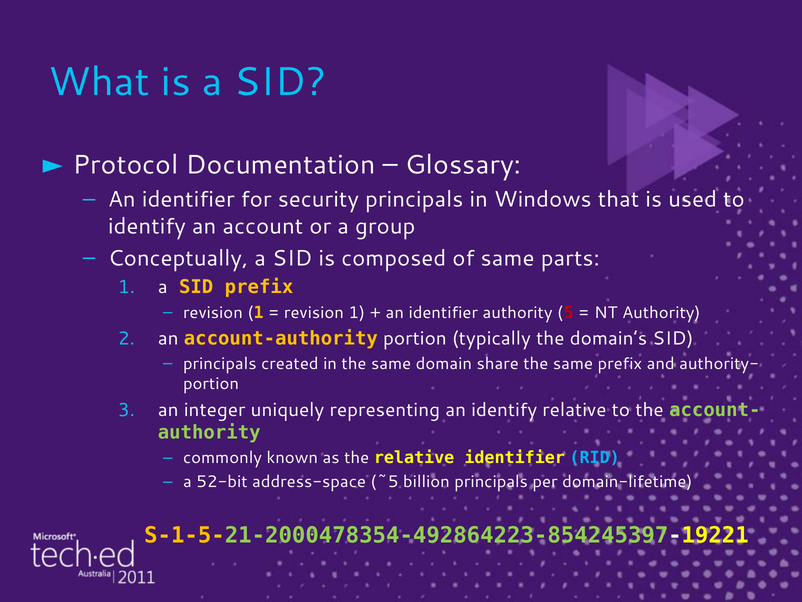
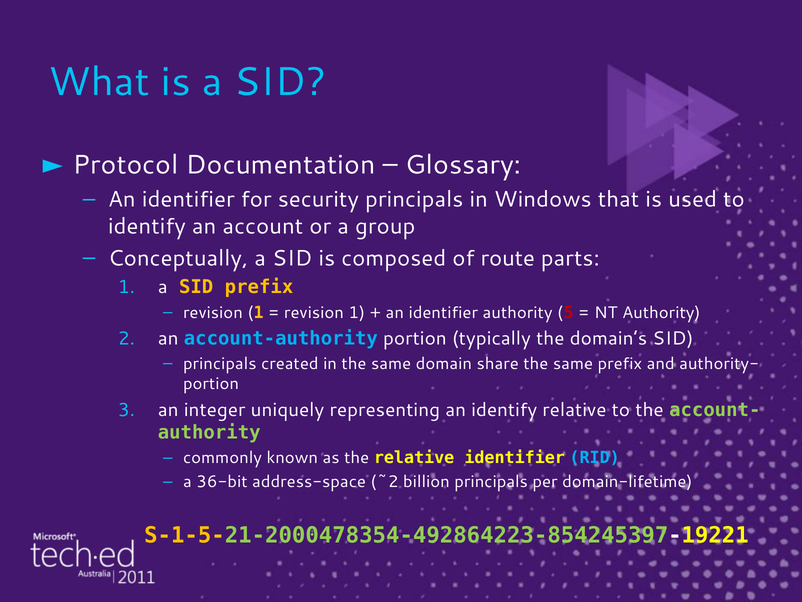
of same: same -> route
account-authority colour: yellow -> light blue
52-bit: 52-bit -> 36-bit
~5: ~5 -> ~2
